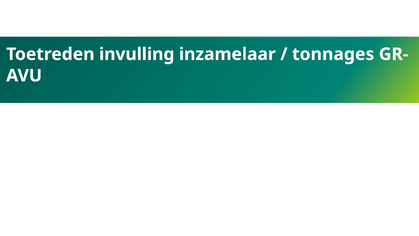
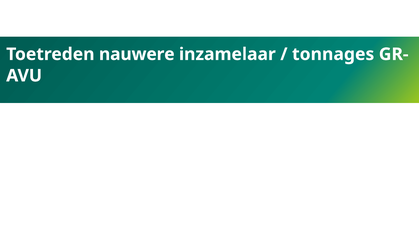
invulling: invulling -> nauwere
